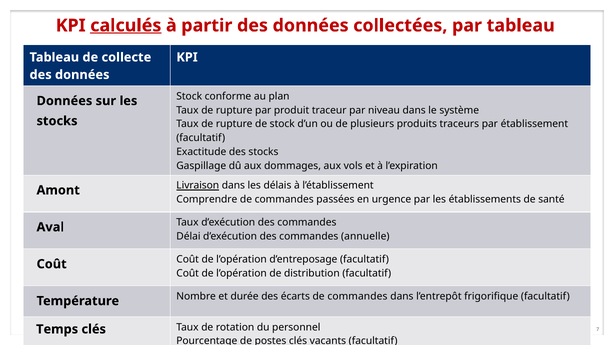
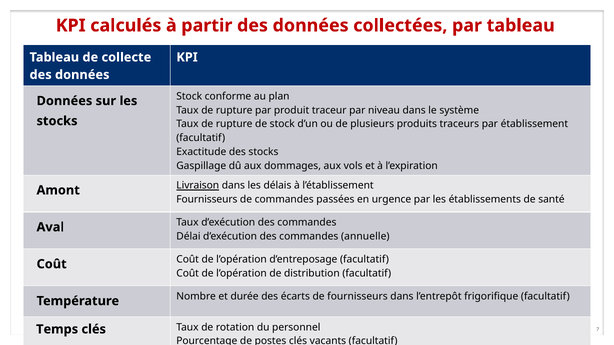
calculés underline: present -> none
Comprendre at (207, 200): Comprendre -> Fournisseurs
écarts de commandes: commandes -> fournisseurs
